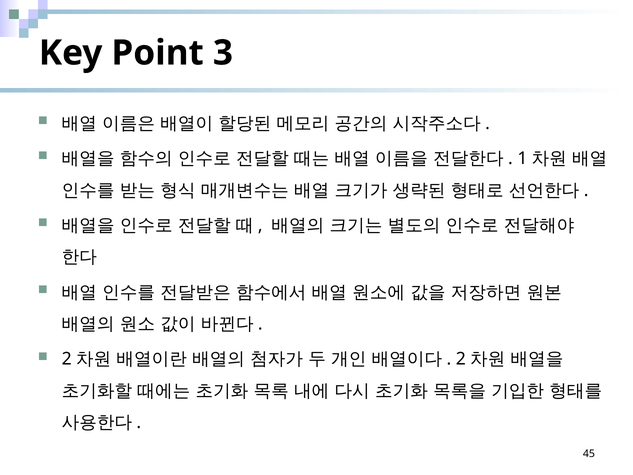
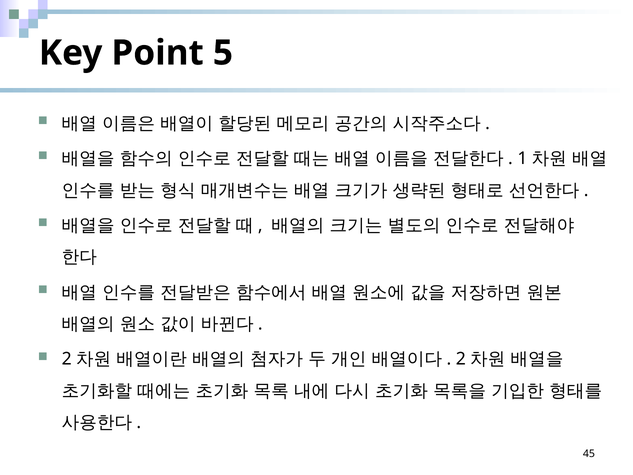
3: 3 -> 5
